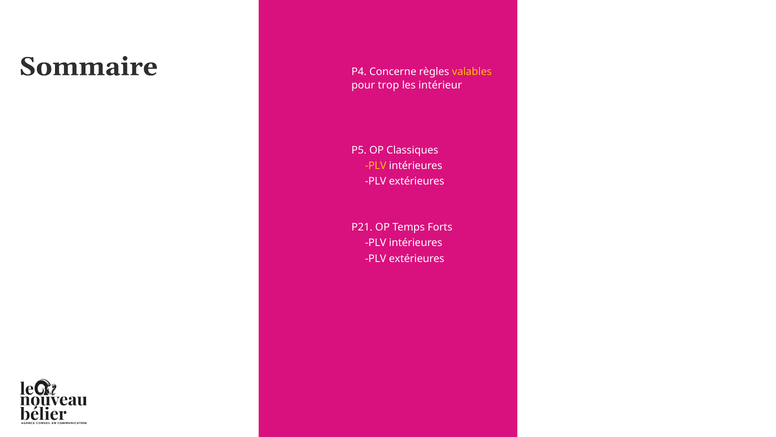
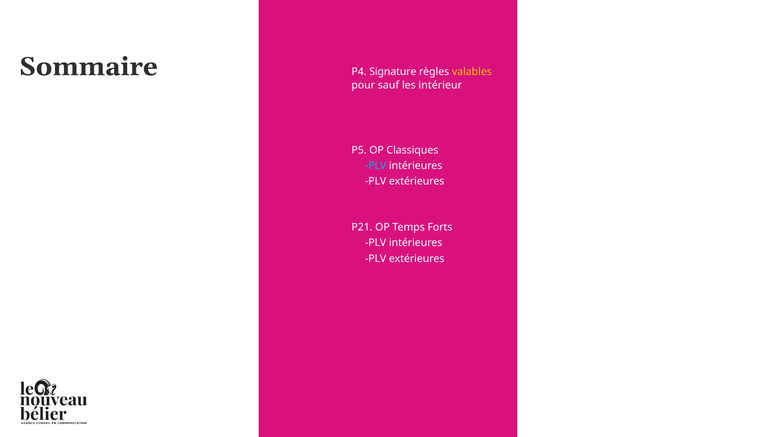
Concerne: Concerne -> Signature
trop: trop -> sauf
PLV at (376, 165) colour: yellow -> light blue
